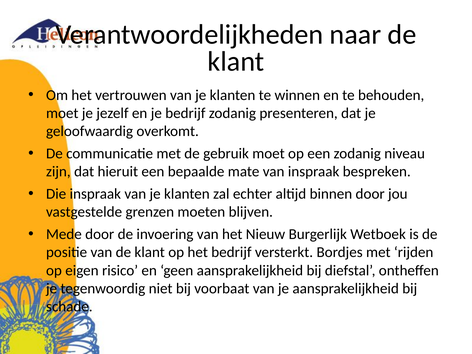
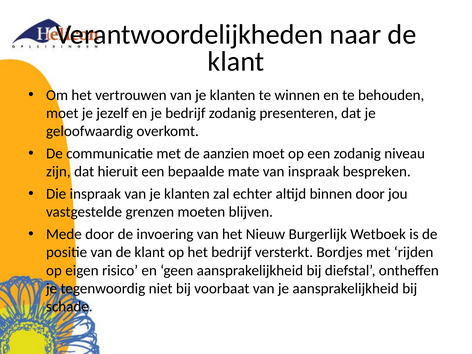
gebruik: gebruik -> aanzien
